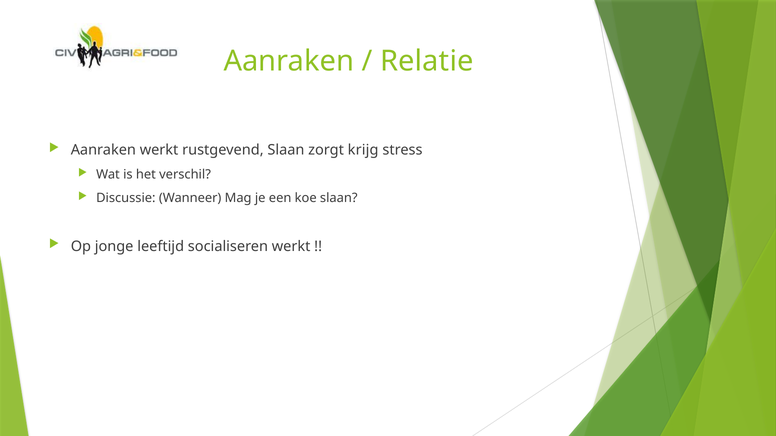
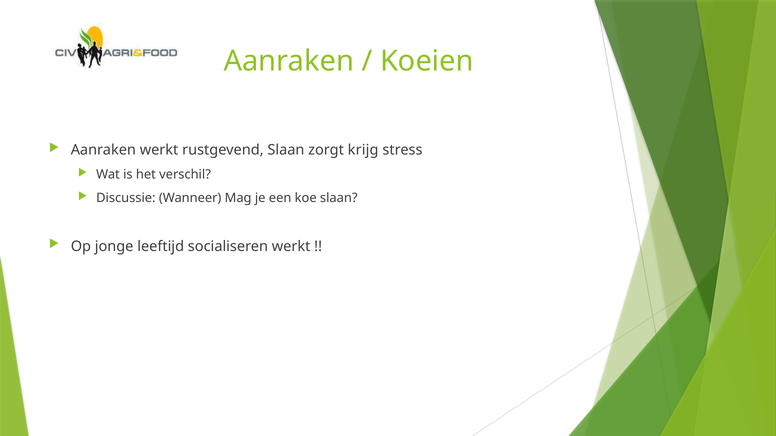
Relatie: Relatie -> Koeien
